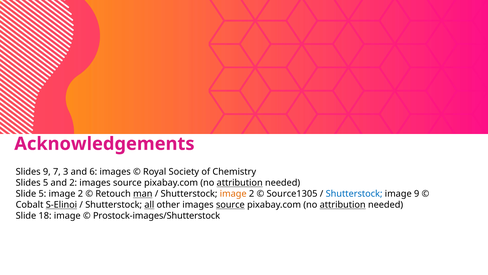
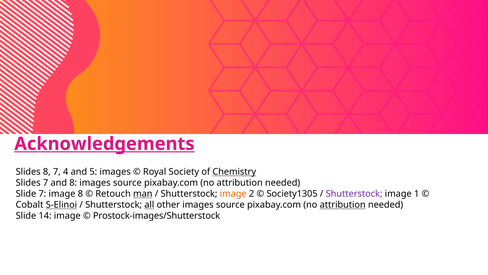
Acknowledgements underline: none -> present
Slides 9: 9 -> 8
3: 3 -> 4
6: 6 -> 5
Chemistry underline: none -> present
Slides 5: 5 -> 7
and 2: 2 -> 8
attribution at (240, 183) underline: present -> none
Slide 5: 5 -> 7
2 at (80, 193): 2 -> 8
Source1305: Source1305 -> Society1305
Shutterstock at (354, 193) colour: blue -> purple
image 9: 9 -> 1
source at (230, 204) underline: present -> none
18: 18 -> 14
